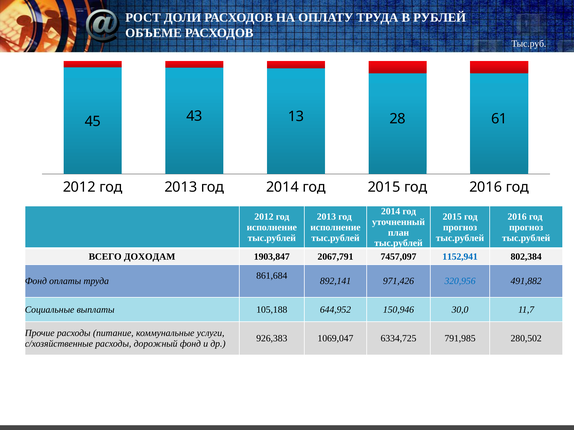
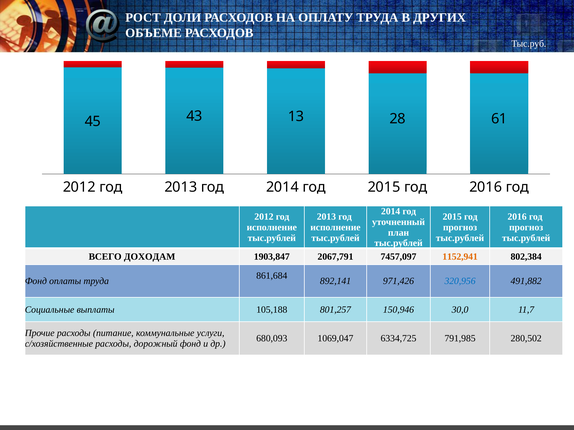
РУБЛЕЙ: РУБЛЕЙ -> ДРУГИХ
1152,941 colour: blue -> orange
644,952: 644,952 -> 801,257
926,383: 926,383 -> 680,093
